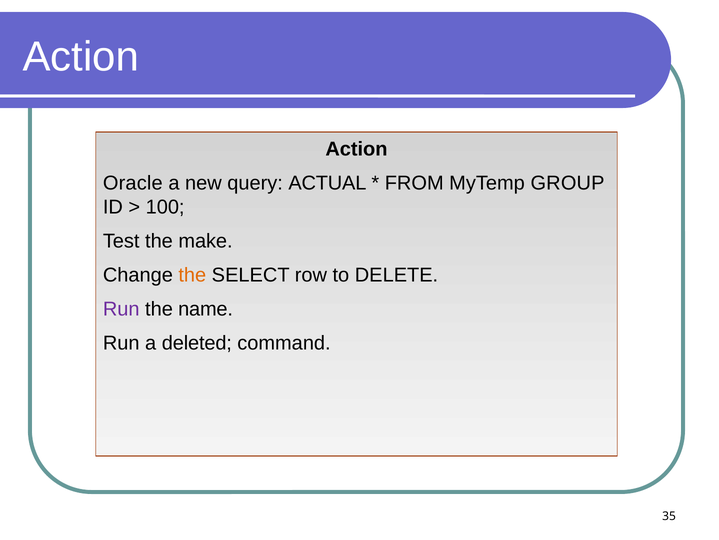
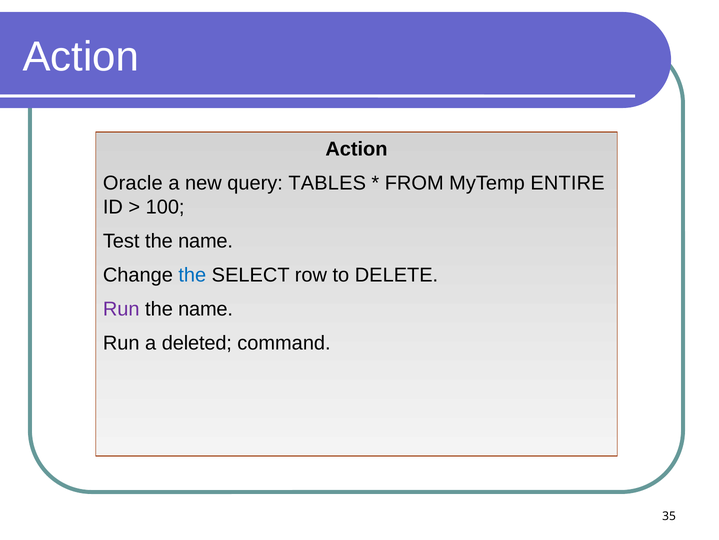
ACTUAL: ACTUAL -> TABLES
GROUP: GROUP -> ENTIRE
Test the make: make -> name
the at (192, 275) colour: orange -> blue
